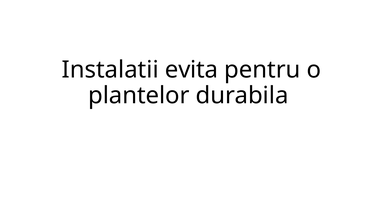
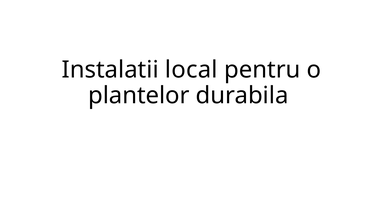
evita: evita -> local
